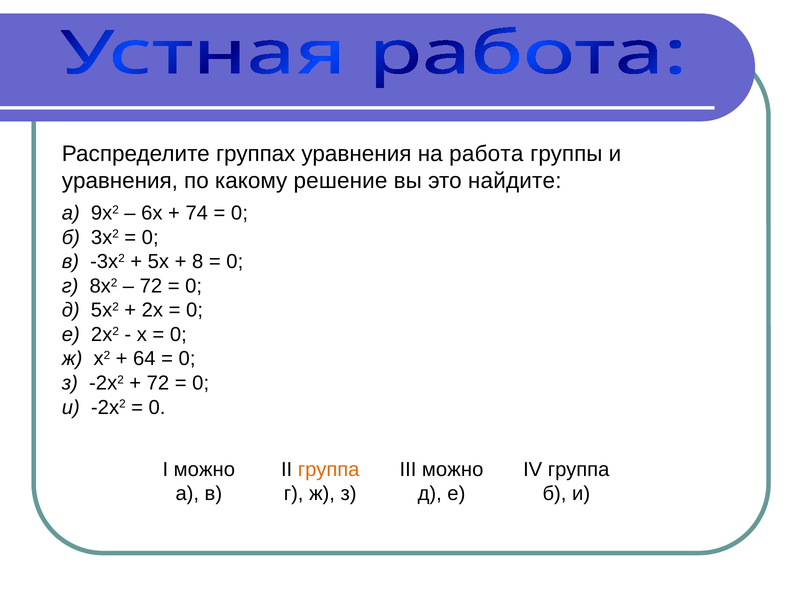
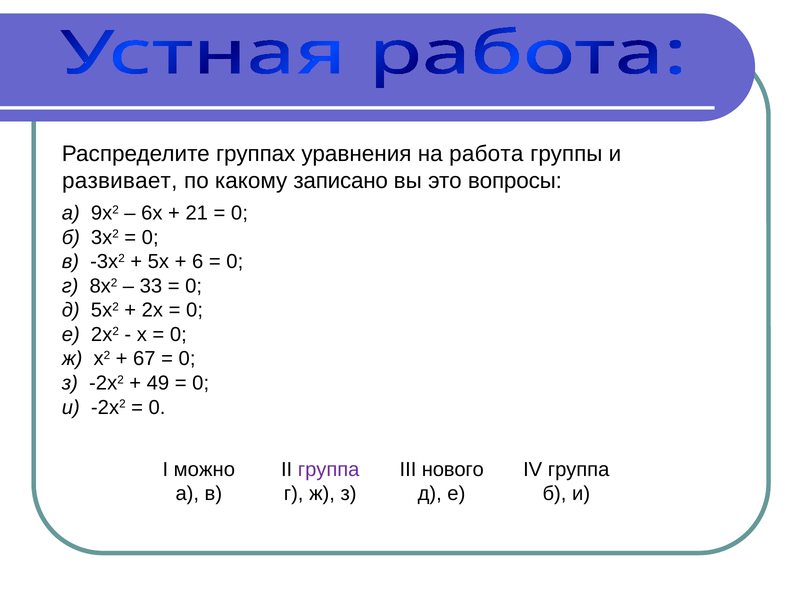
уравнения at (120, 181): уравнения -> развивает
решение: решение -> записано
найдите: найдите -> вопросы
74: 74 -> 21
8: 8 -> 6
72 at (151, 286): 72 -> 33
64: 64 -> 67
72 at (158, 383): 72 -> 49
группа at (329, 469) colour: orange -> purple
III можно: можно -> нового
